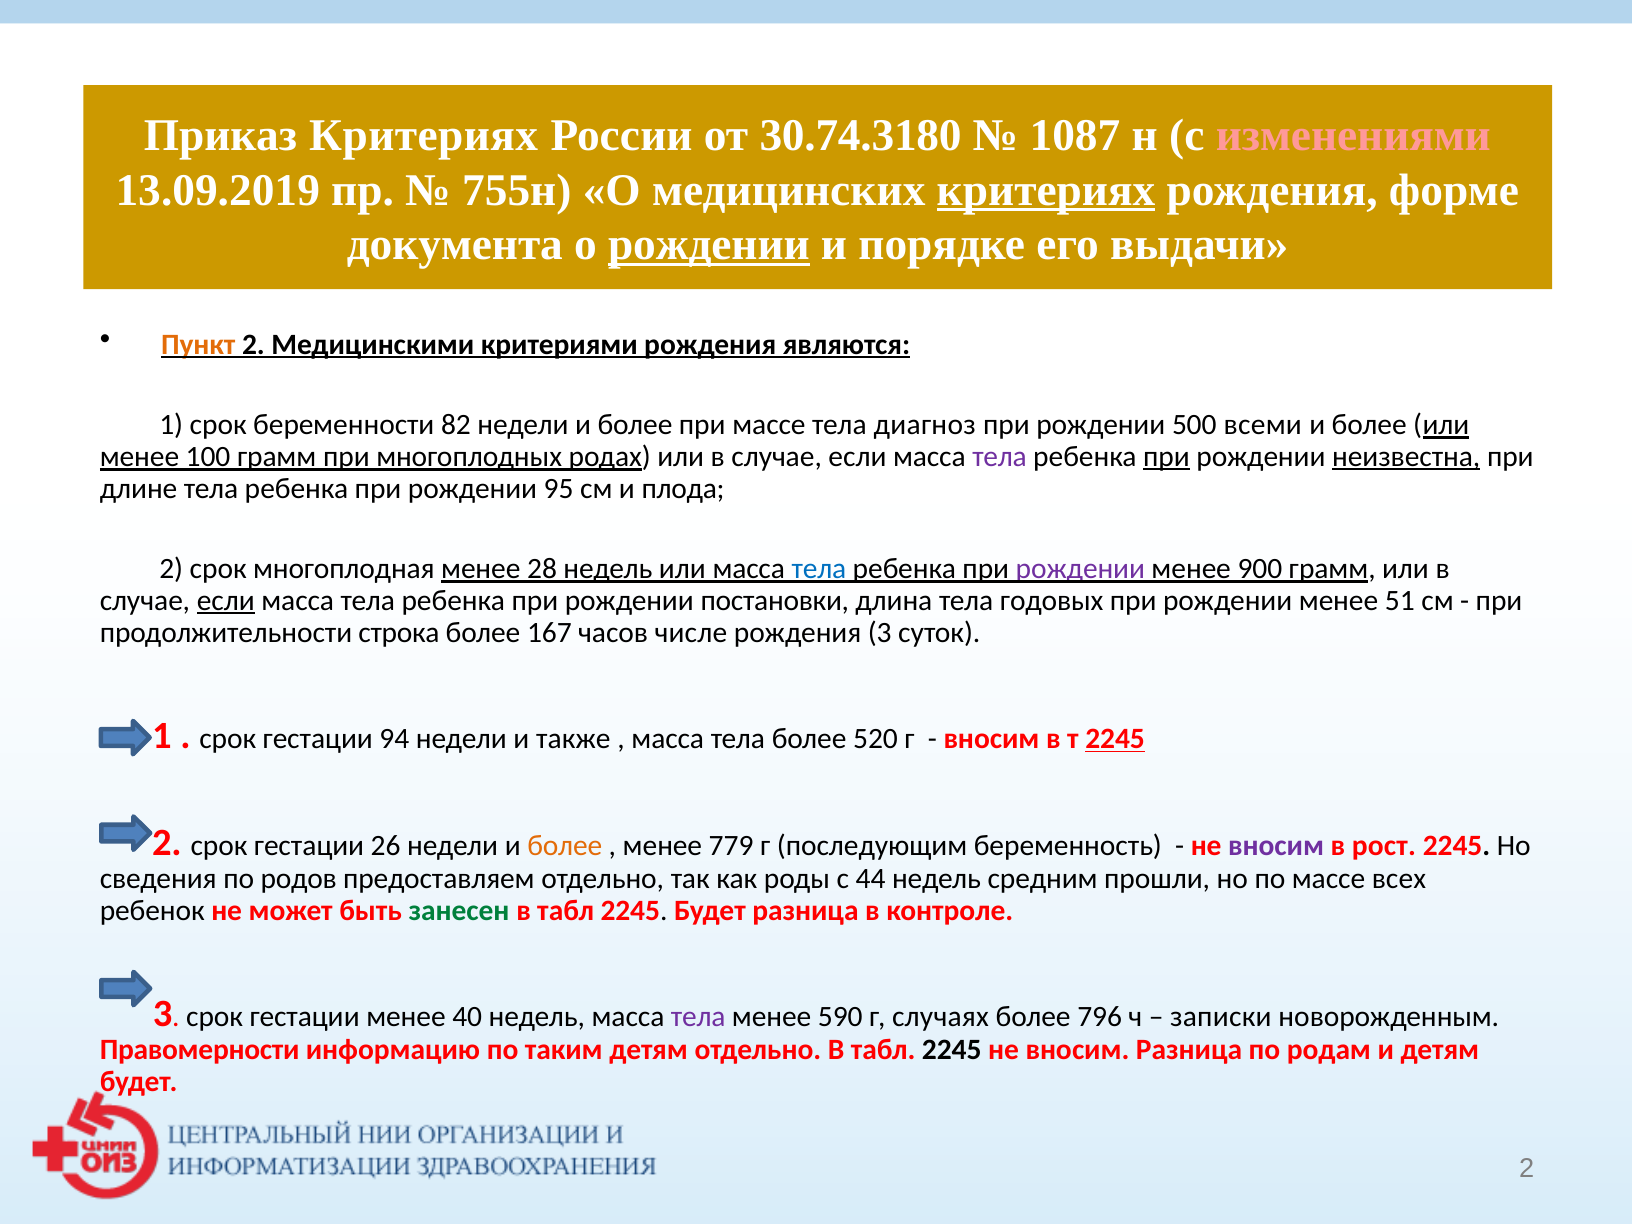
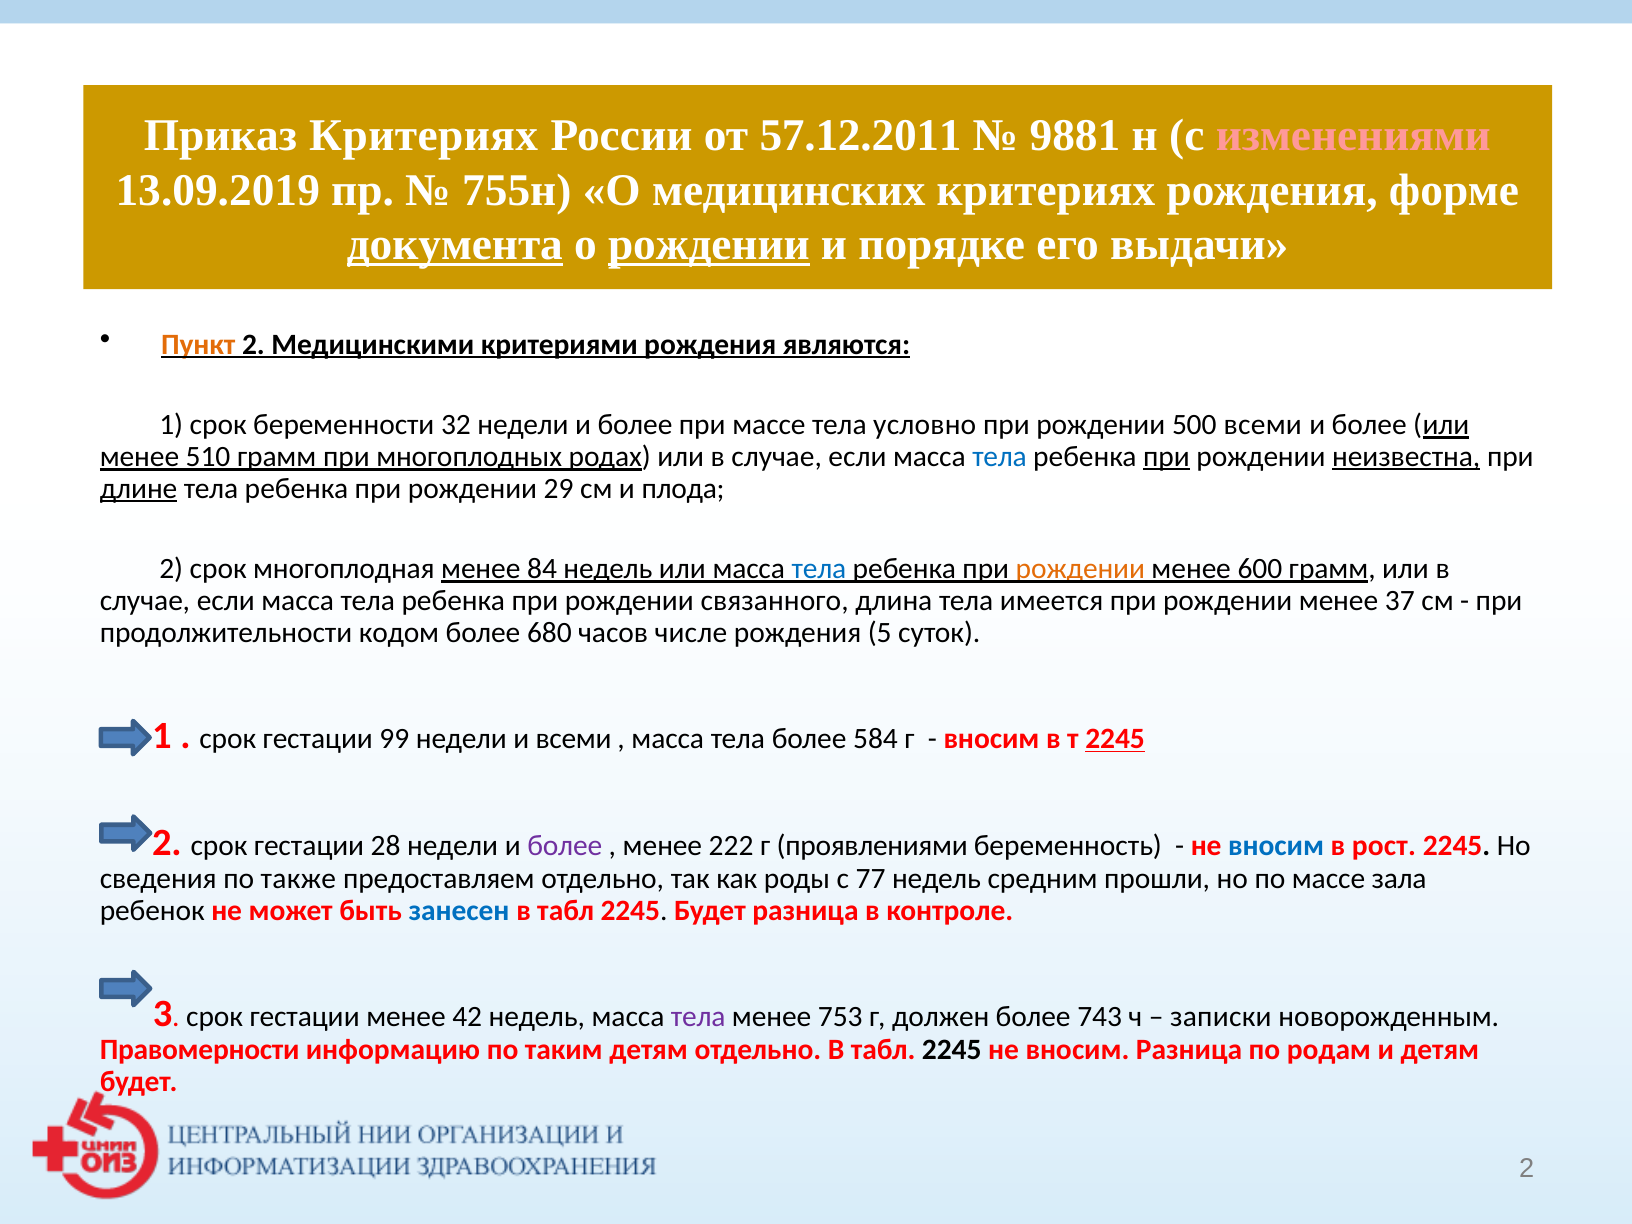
30.74.3180: 30.74.3180 -> 57.12.2011
1087: 1087 -> 9881
критериях at (1046, 190) underline: present -> none
документа underline: none -> present
82: 82 -> 32
диагноз: диагноз -> условно
100: 100 -> 510
тела at (1000, 456) colour: purple -> blue
длине underline: none -> present
95: 95 -> 29
28: 28 -> 84
рождении at (1080, 569) colour: purple -> orange
900: 900 -> 600
если at (226, 601) underline: present -> none
постановки: постановки -> связанного
годовых: годовых -> имеется
51: 51 -> 37
строка: строка -> кодом
167: 167 -> 680
рождения 3: 3 -> 5
94: 94 -> 99
и также: также -> всеми
520: 520 -> 584
26: 26 -> 28
более at (565, 846) colour: orange -> purple
779: 779 -> 222
последующим: последующим -> проявлениями
вносим at (1276, 846) colour: purple -> blue
родов: родов -> также
44: 44 -> 77
всех: всех -> зала
занесен colour: green -> blue
40: 40 -> 42
590: 590 -> 753
случаях: случаях -> должен
796: 796 -> 743
